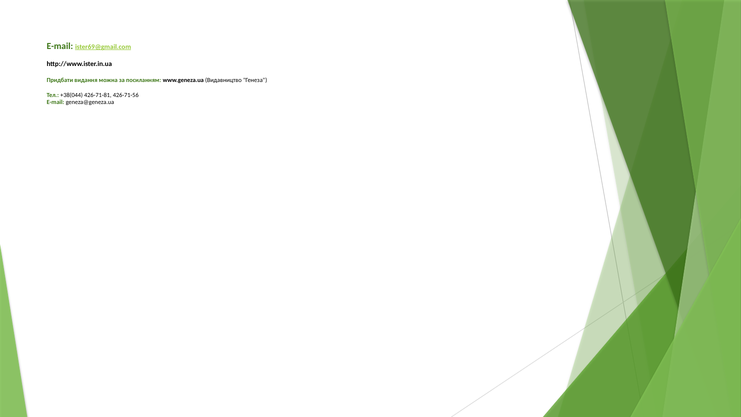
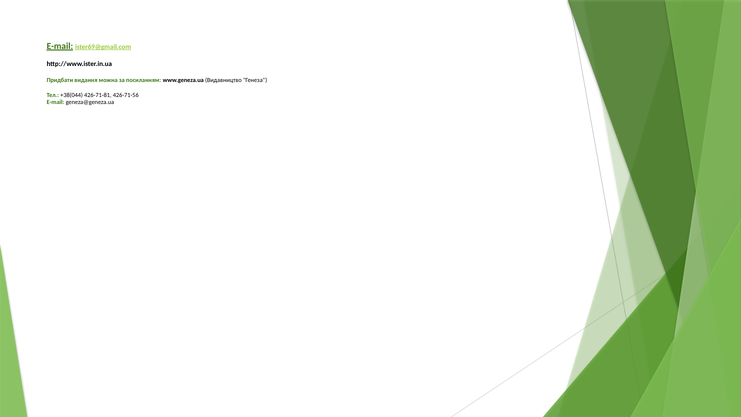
E-mail at (60, 46) underline: none -> present
